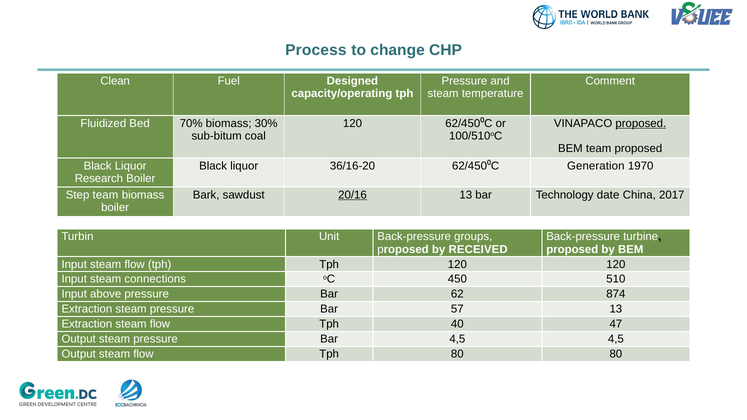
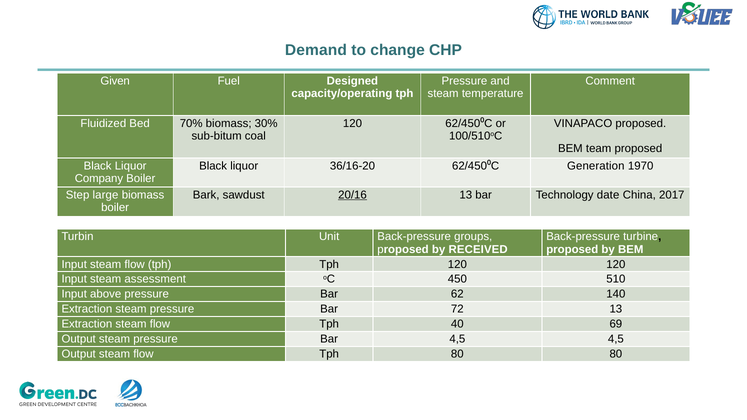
Process: Process -> Demand
Clean: Clean -> Given
proposed at (641, 123) underline: present -> none
Research: Research -> Company
Step team: team -> large
connections: connections -> assessment
874: 874 -> 140
57: 57 -> 72
47: 47 -> 69
